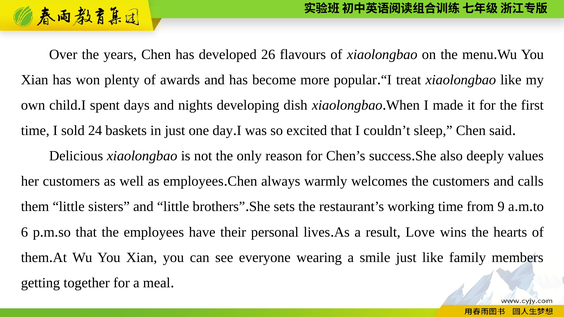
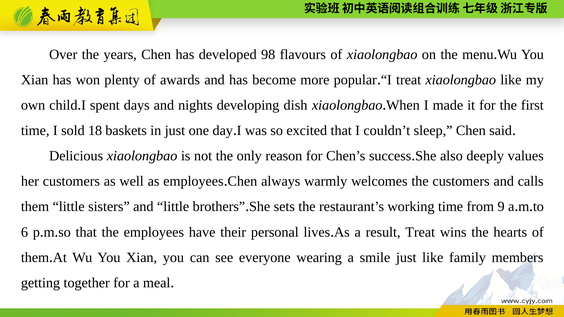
26: 26 -> 98
24: 24 -> 18
result Love: Love -> Treat
